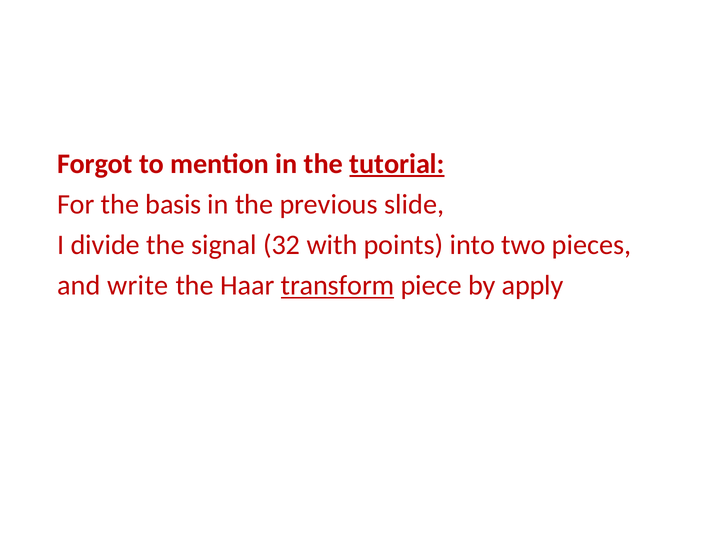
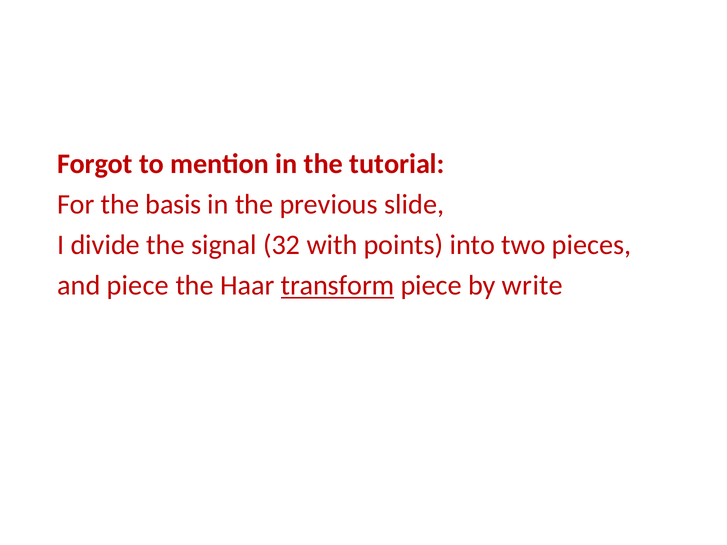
tutorial underline: present -> none
and write: write -> piece
apply: apply -> write
